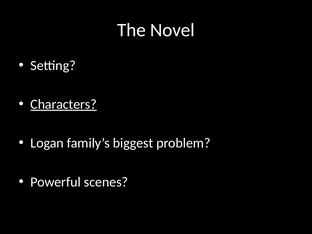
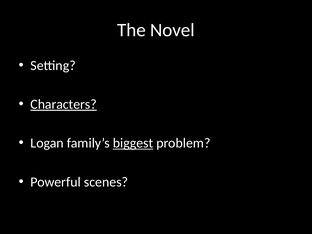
biggest underline: none -> present
